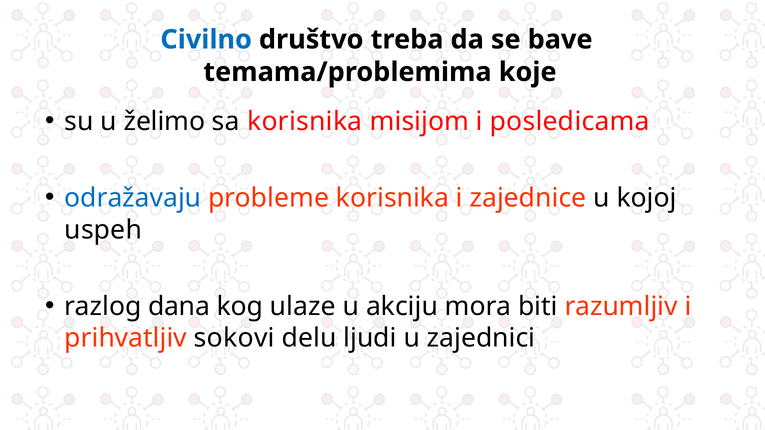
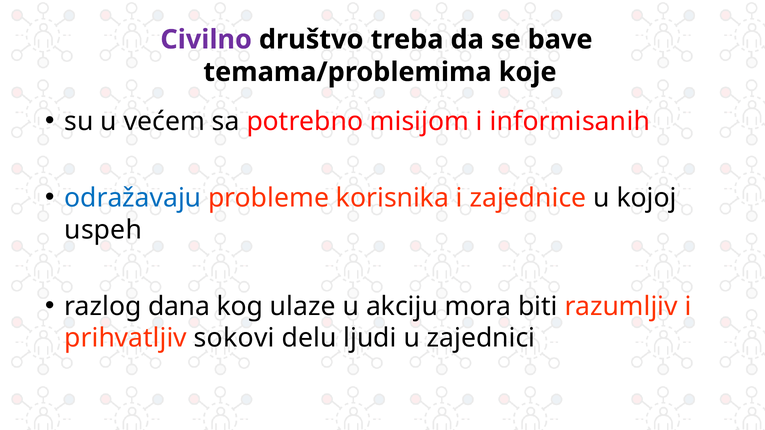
Civilno colour: blue -> purple
želimo: želimo -> većem
sa korisnika: korisnika -> potrebno
posledicama: posledicama -> informisanih
